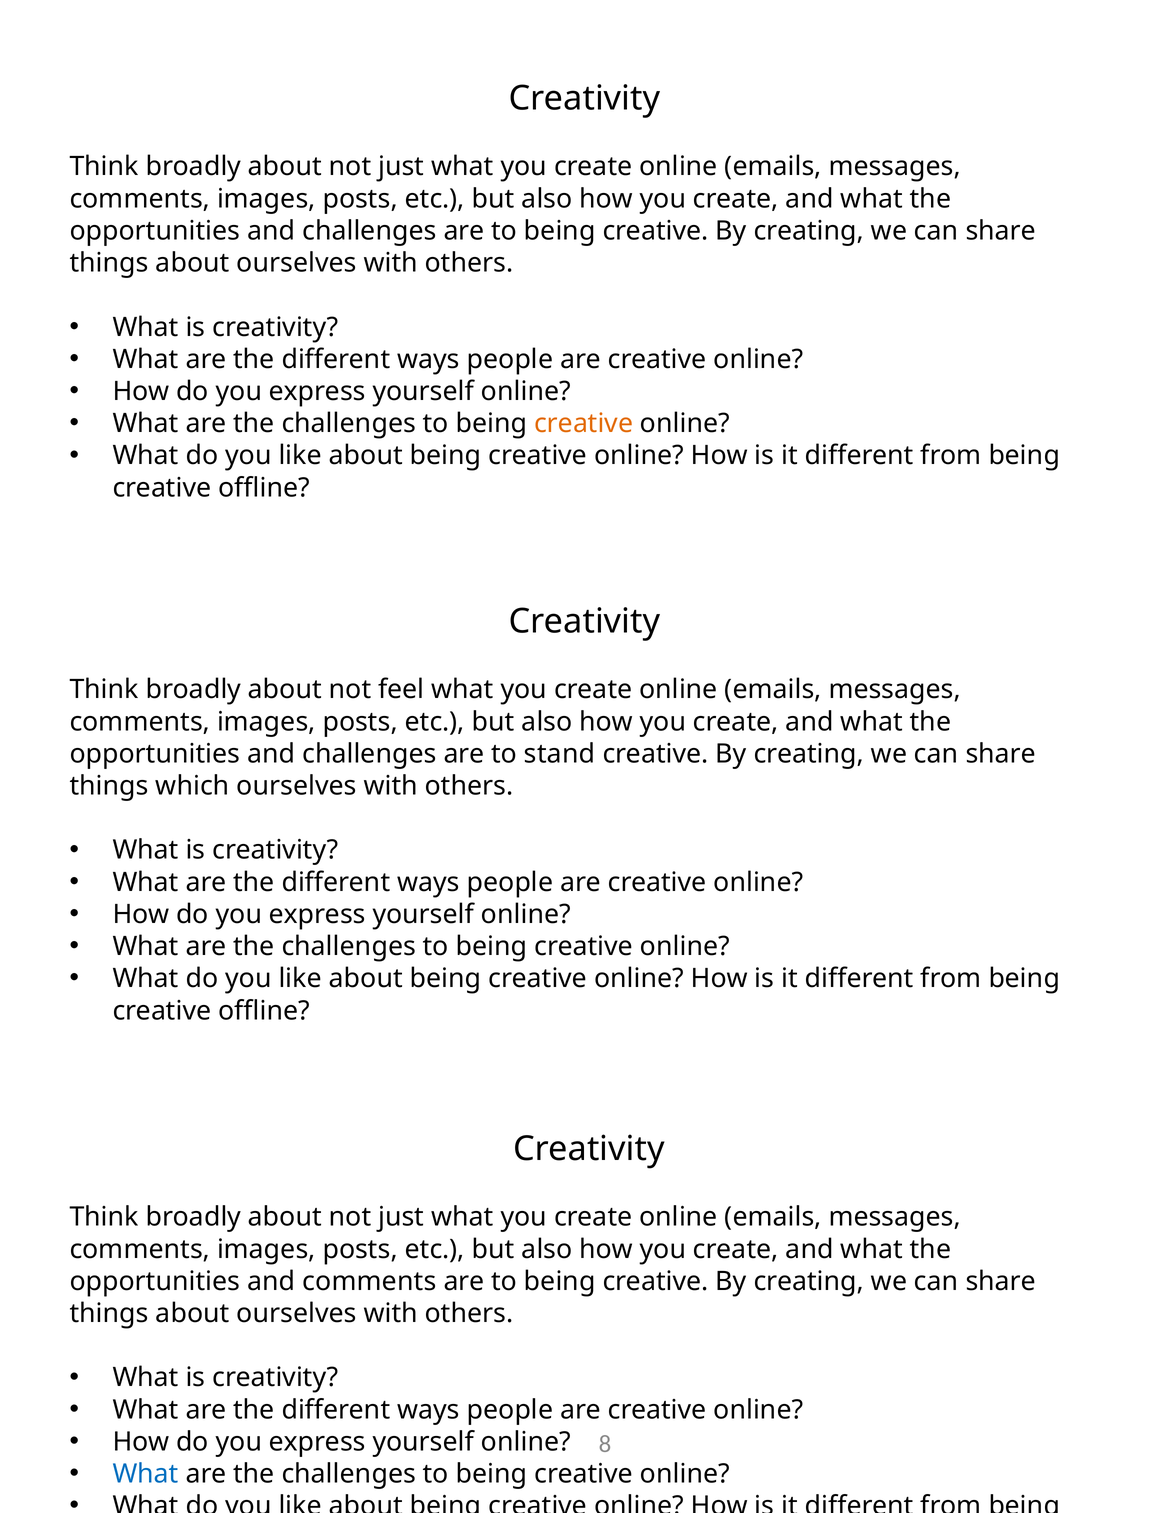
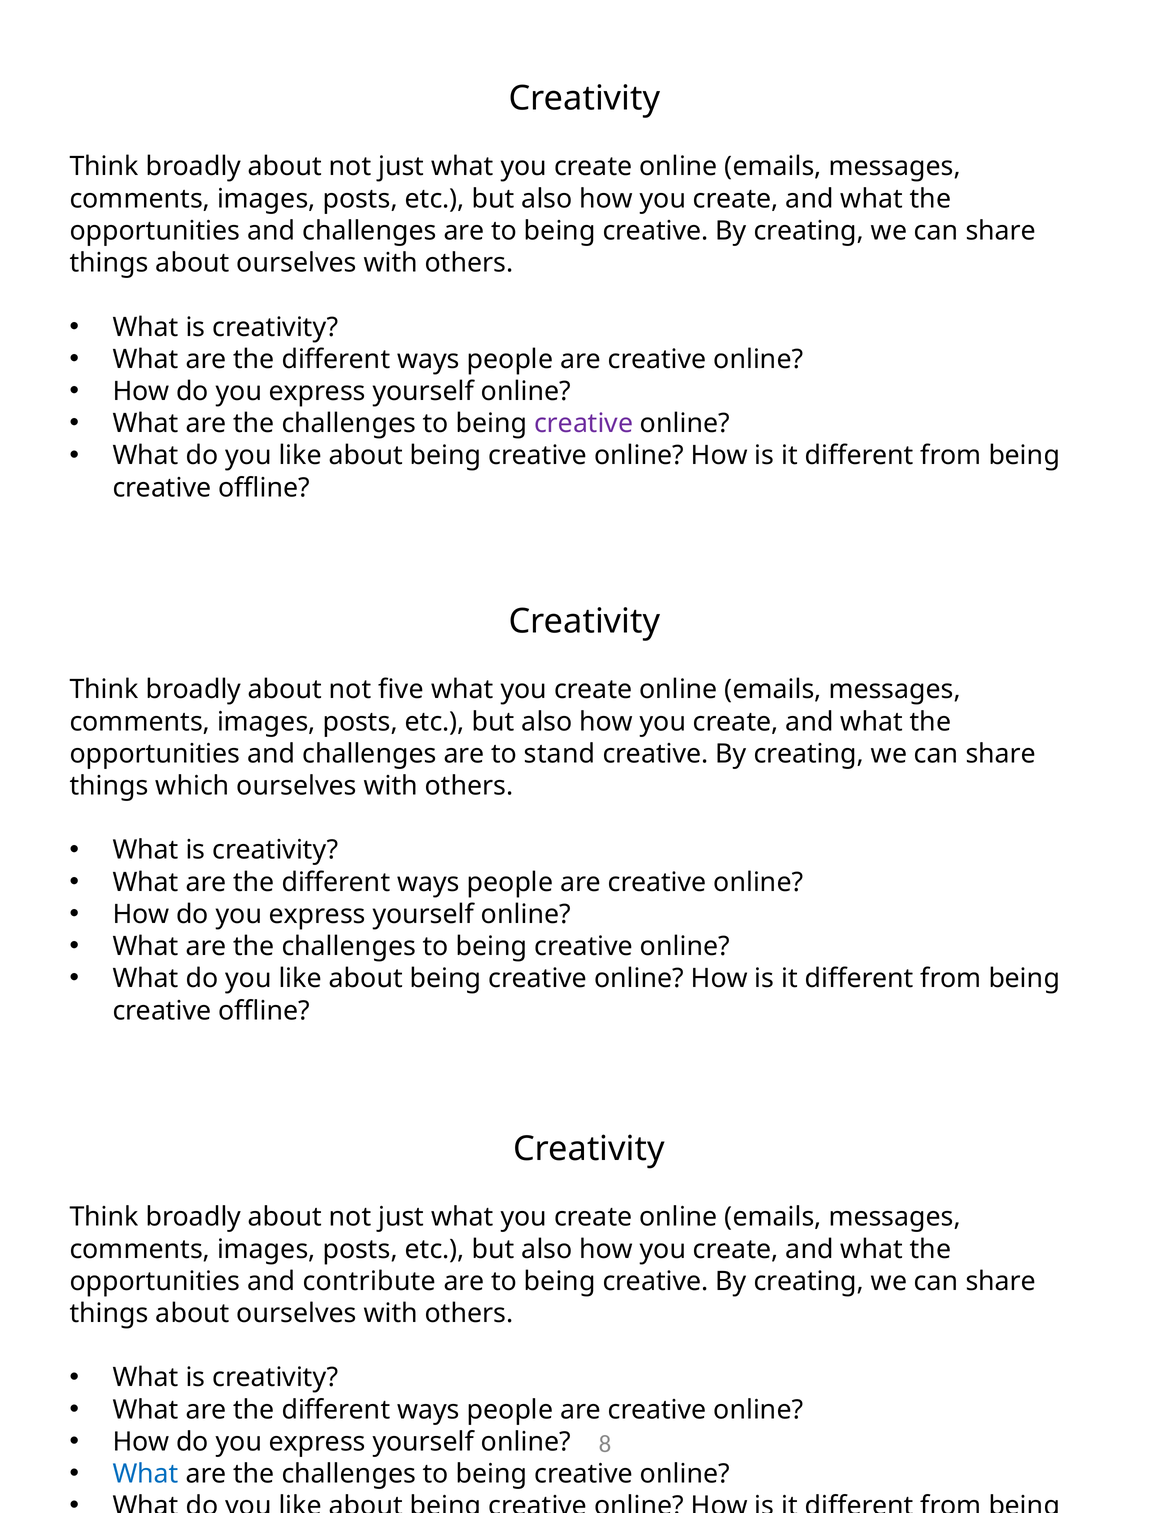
creative at (584, 423) colour: orange -> purple
feel: feel -> five
and comments: comments -> contribute
